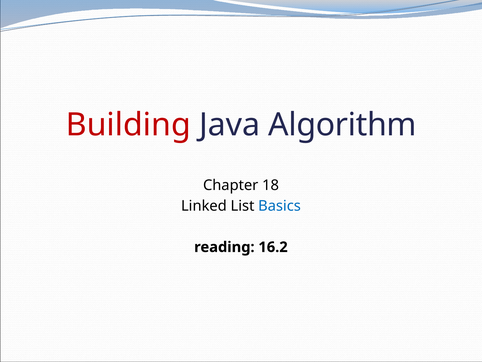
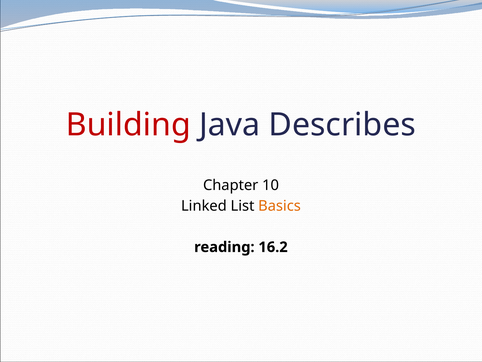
Algorithm: Algorithm -> Describes
18: 18 -> 10
Basics colour: blue -> orange
